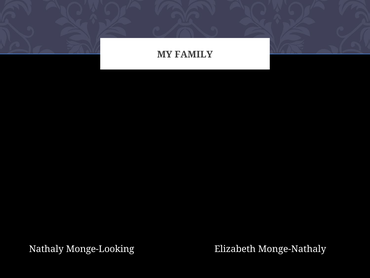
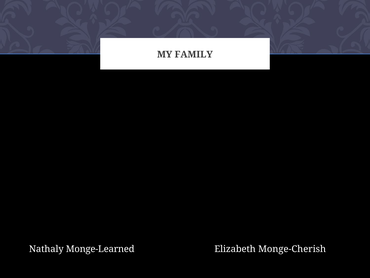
Monge-Looking: Monge-Looking -> Monge-Learned
Monge-Nathaly: Monge-Nathaly -> Monge-Cherish
